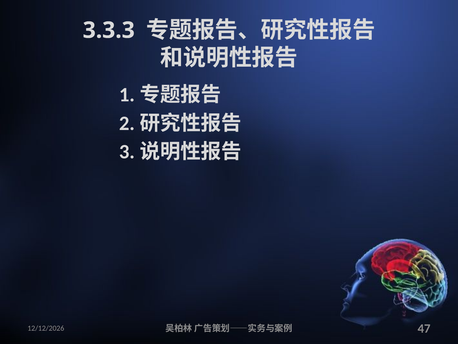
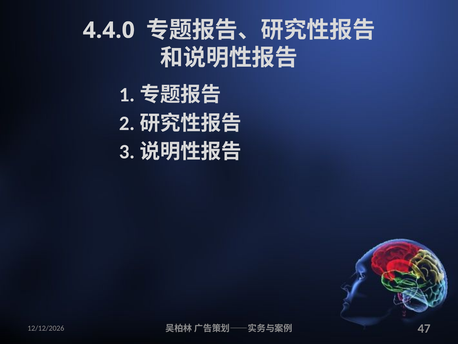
3.3.3: 3.3.3 -> 4.4.0
